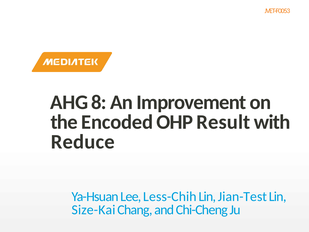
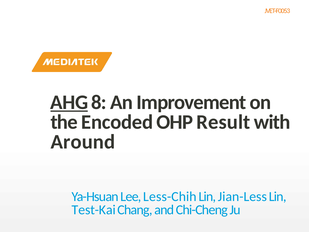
AHG underline: none -> present
Reduce: Reduce -> Around
Jian-Test: Jian-Test -> Jian-Less
Size-Kai: Size-Kai -> Test-Kai
